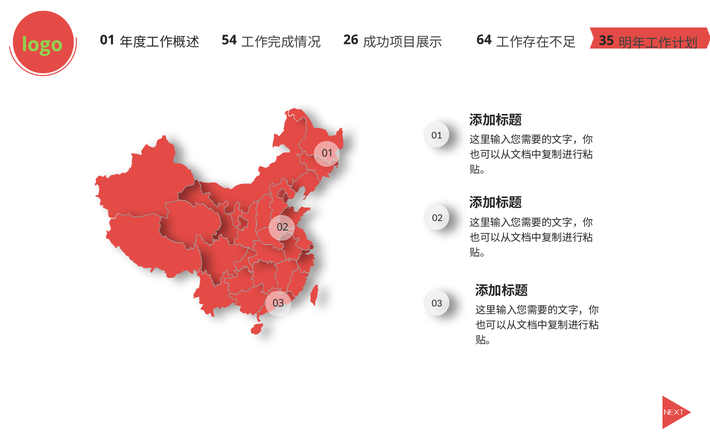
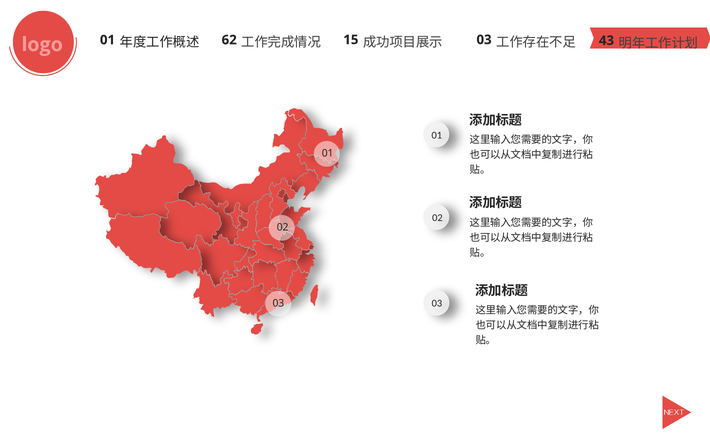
logo colour: light green -> pink
54: 54 -> 62
26: 26 -> 15
64 at (484, 40): 64 -> 03
35: 35 -> 43
